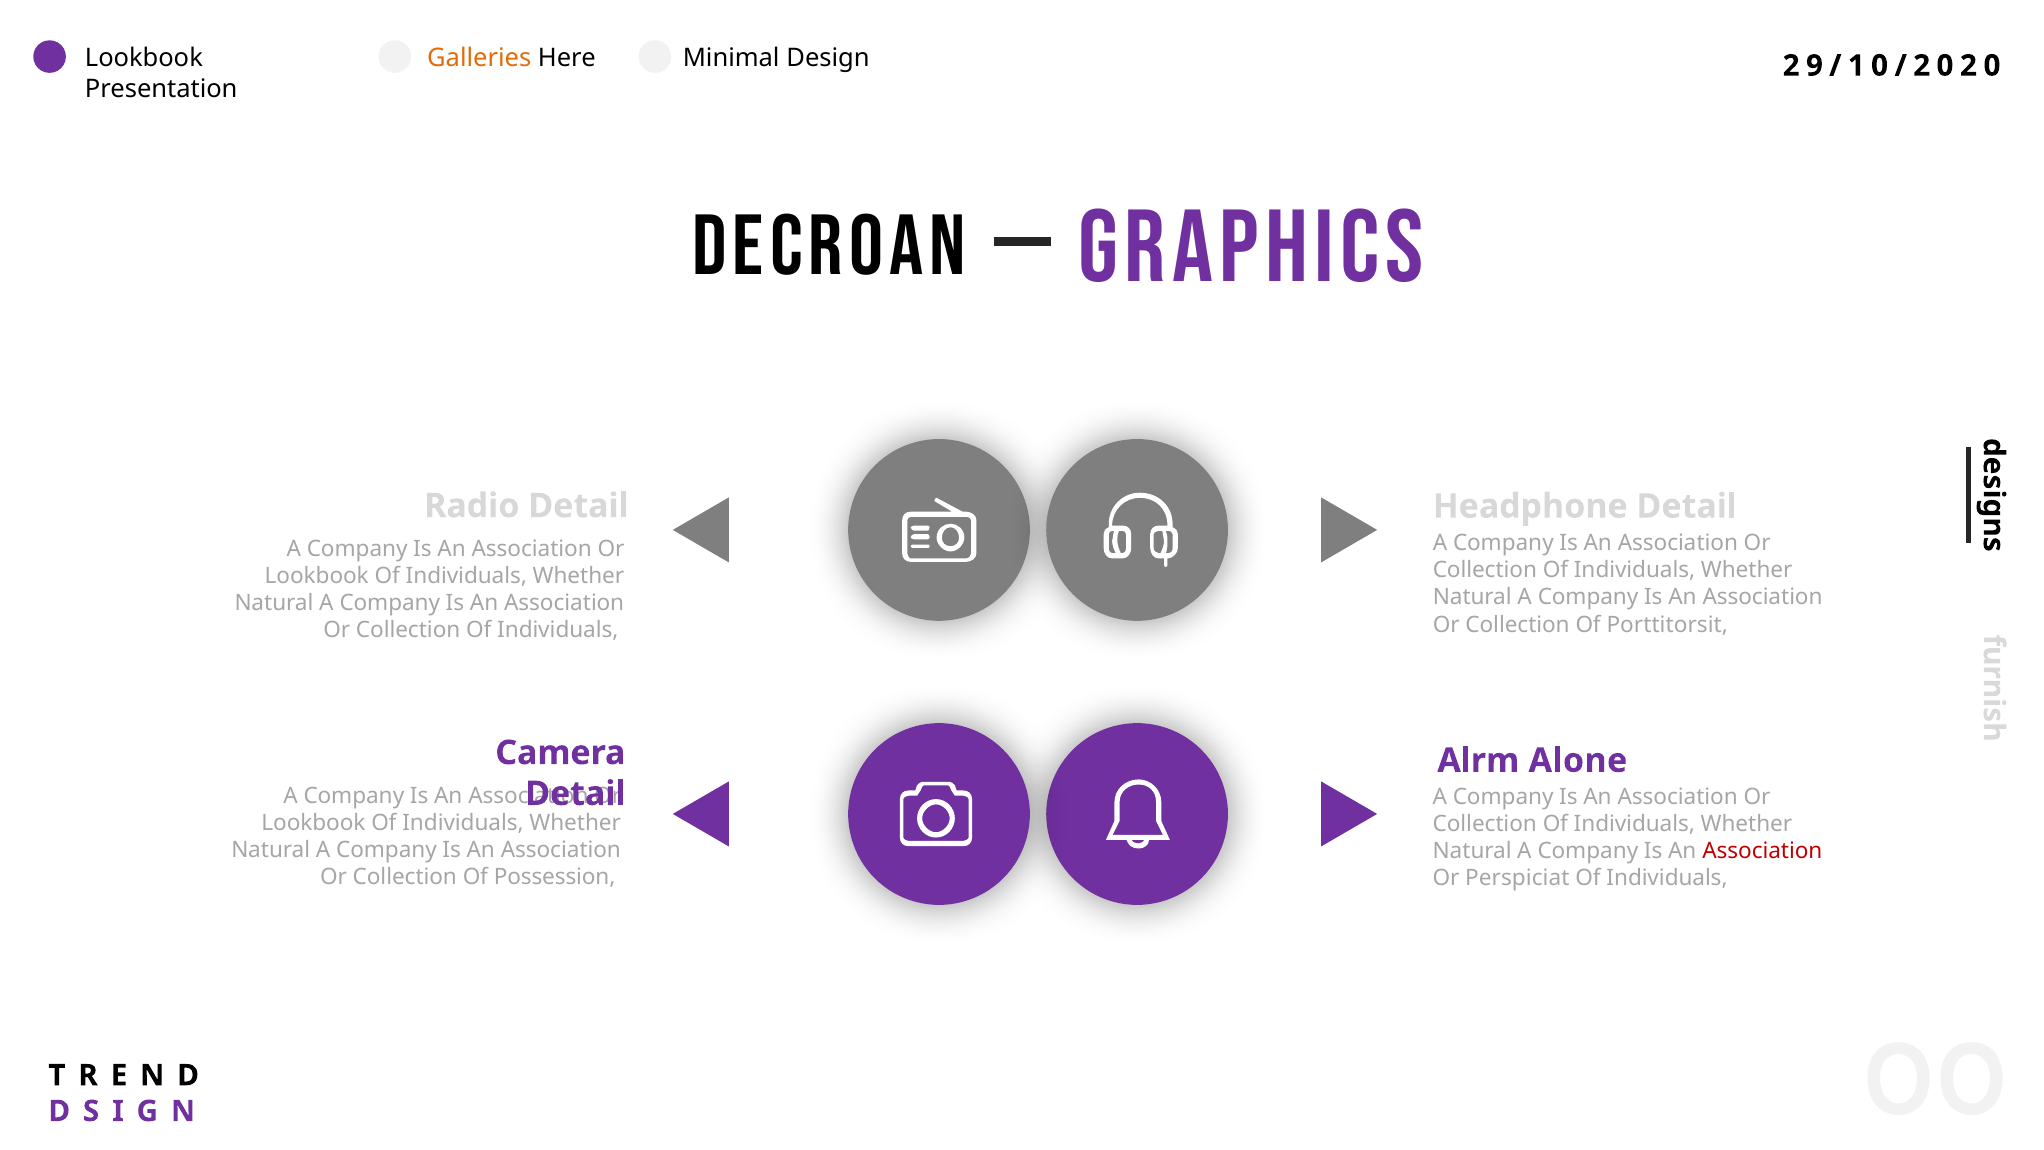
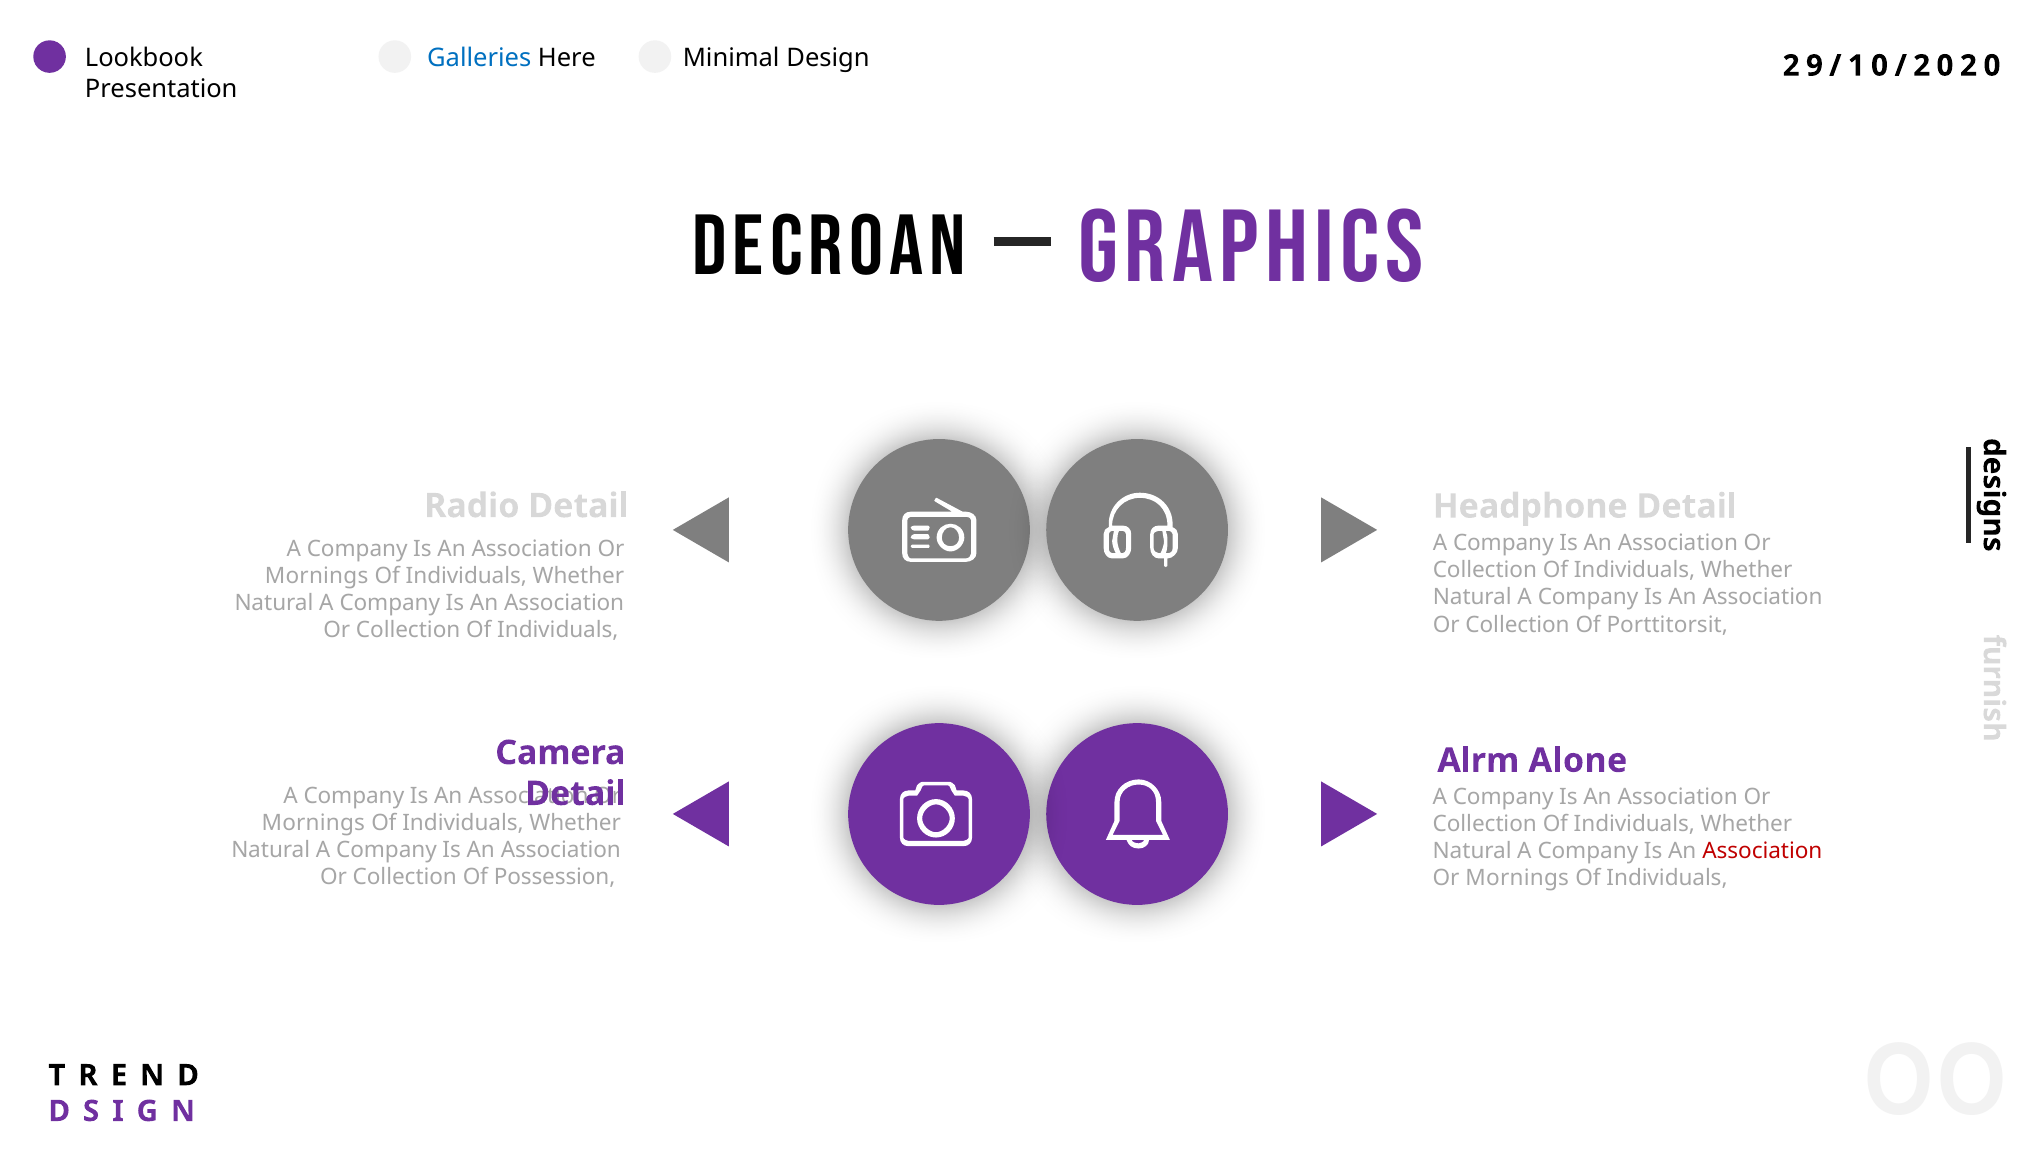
Galleries colour: orange -> blue
Lookbook at (317, 576): Lookbook -> Mornings
Lookbook at (313, 823): Lookbook -> Mornings
Perspiciat at (1517, 878): Perspiciat -> Mornings
